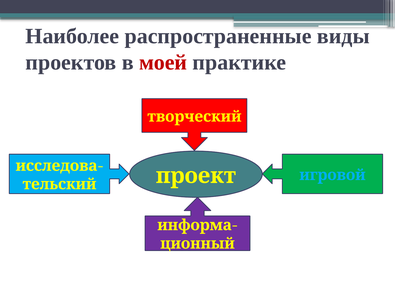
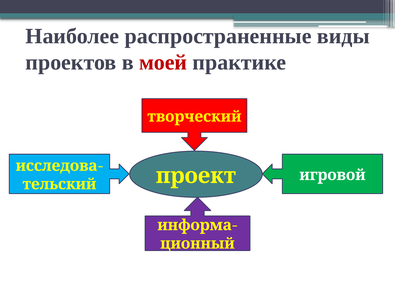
игровой colour: light blue -> white
